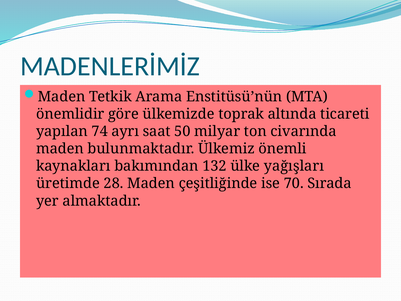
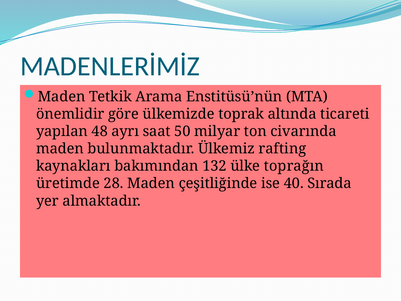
74: 74 -> 48
önemli: önemli -> rafting
yağışları: yağışları -> toprağın
70: 70 -> 40
